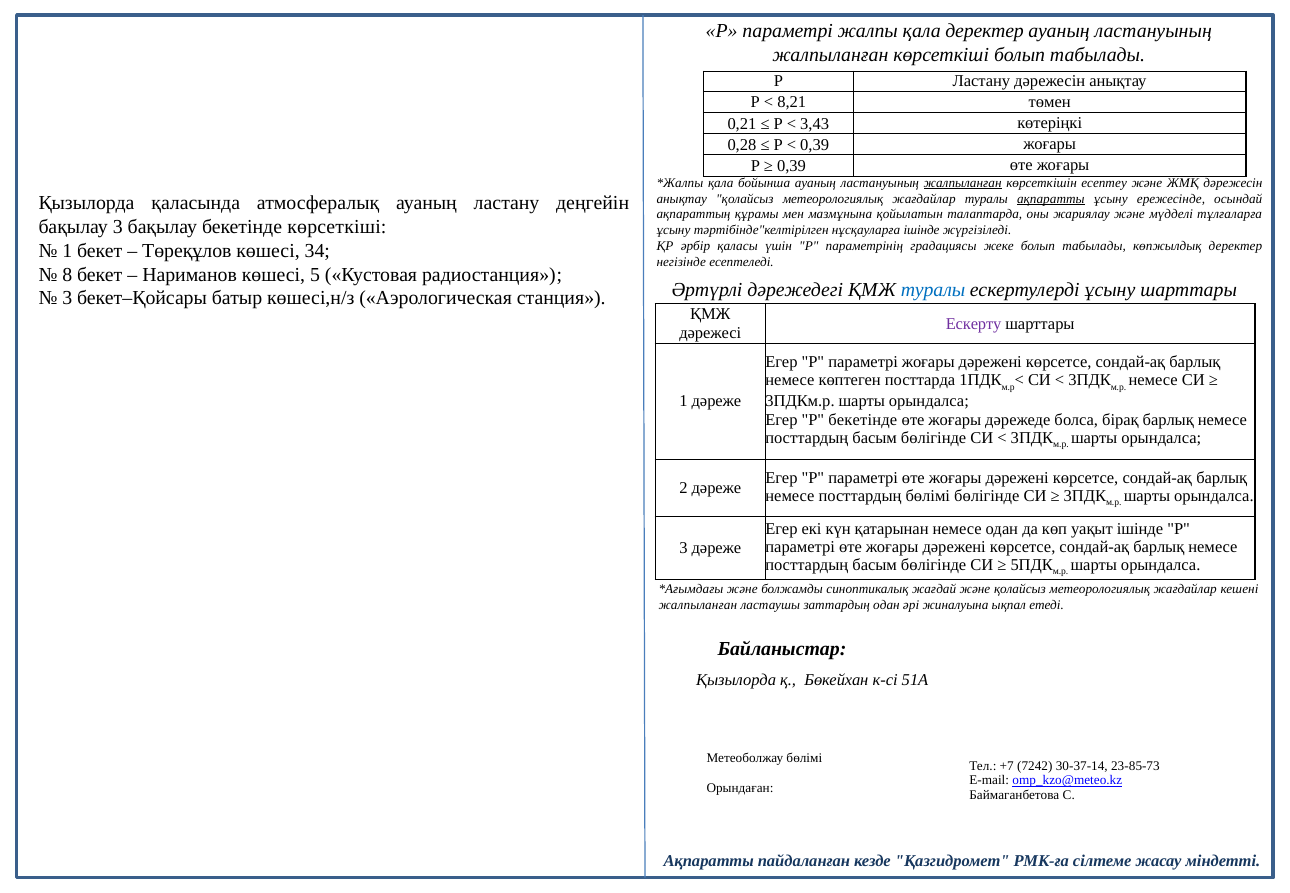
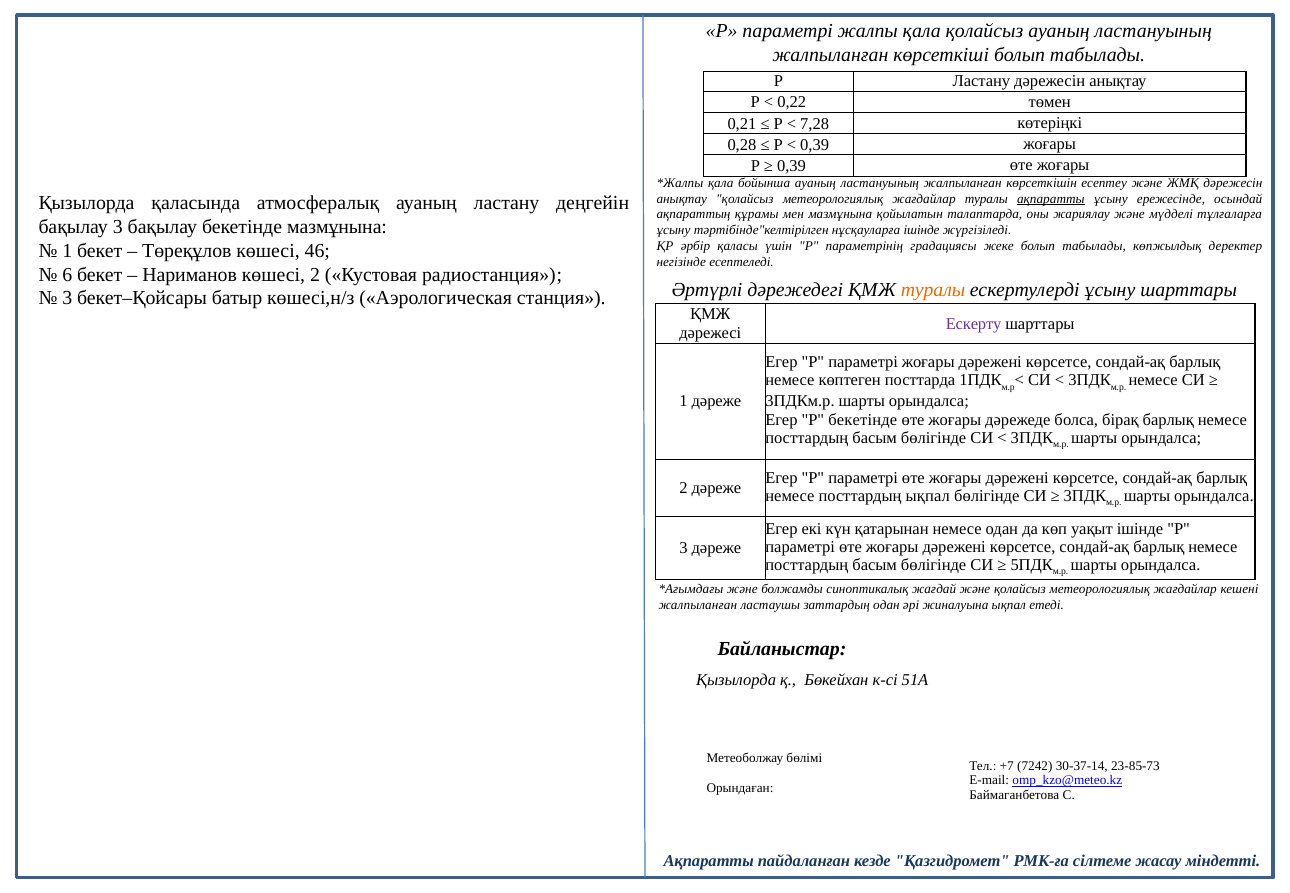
қала деректер: деректер -> қолайсыз
8,21: 8,21 -> 0,22
3,43: 3,43 -> 7,28
жалпыланған at (963, 183) underline: present -> none
бекетінде көрсеткіші: көрсеткіші -> мазмұнына
34: 34 -> 46
8: 8 -> 6
көшесі 5: 5 -> 2
туралы at (933, 290) colour: blue -> orange
посттардың бөлімі: бөлімі -> ықпал
